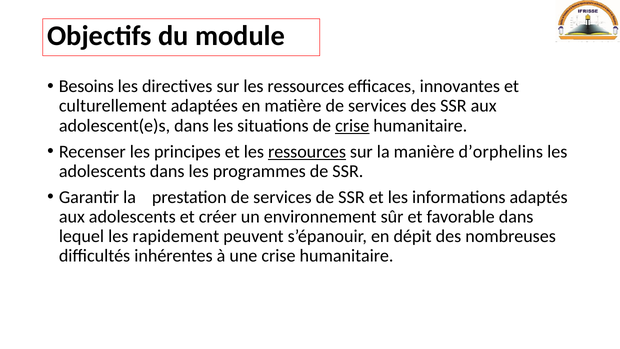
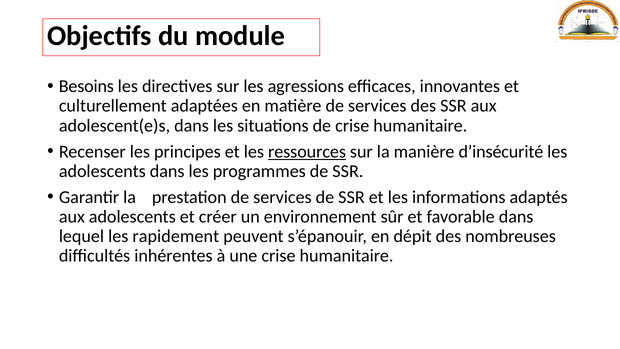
sur les ressources: ressources -> agressions
crise at (352, 125) underline: present -> none
d’orphelins: d’orphelins -> d’insécurité
